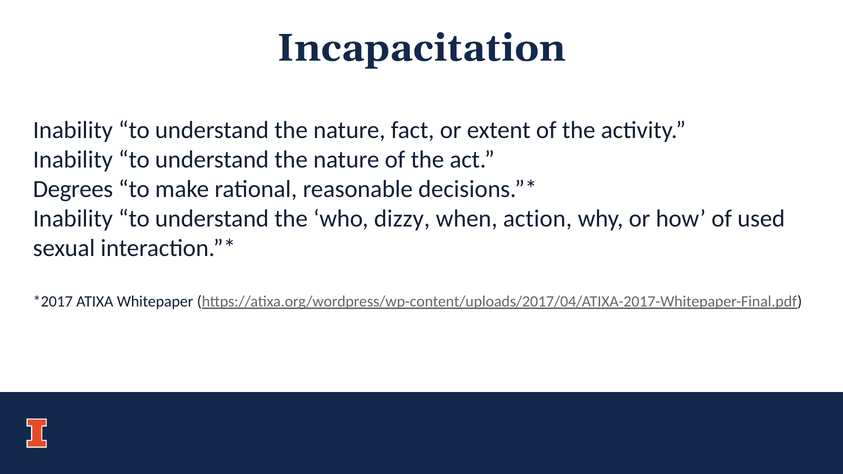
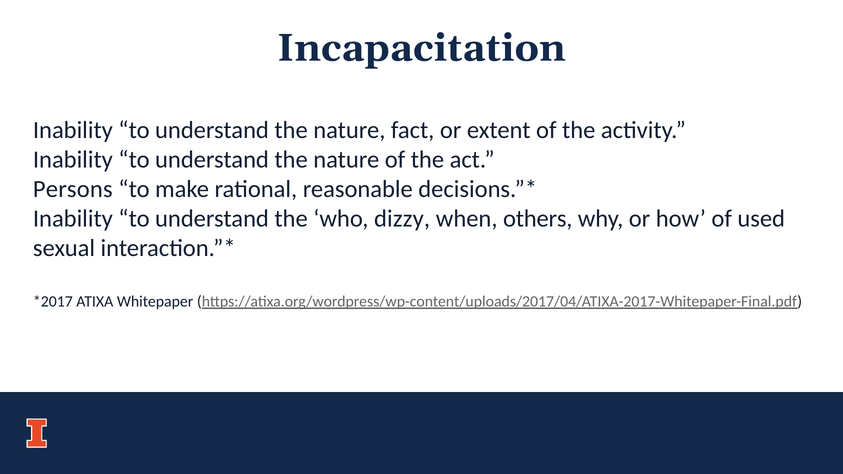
Degrees: Degrees -> Persons
action: action -> others
